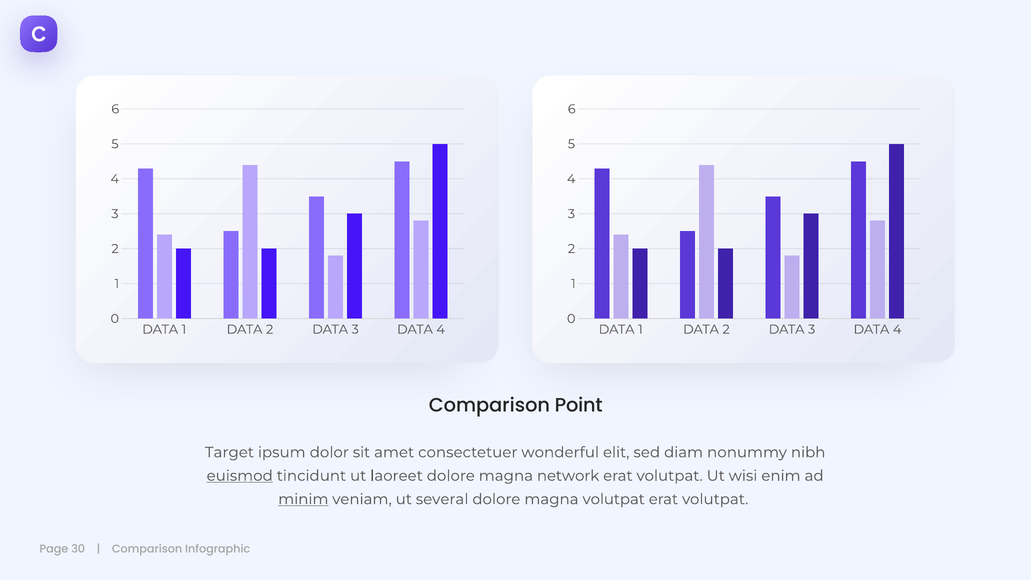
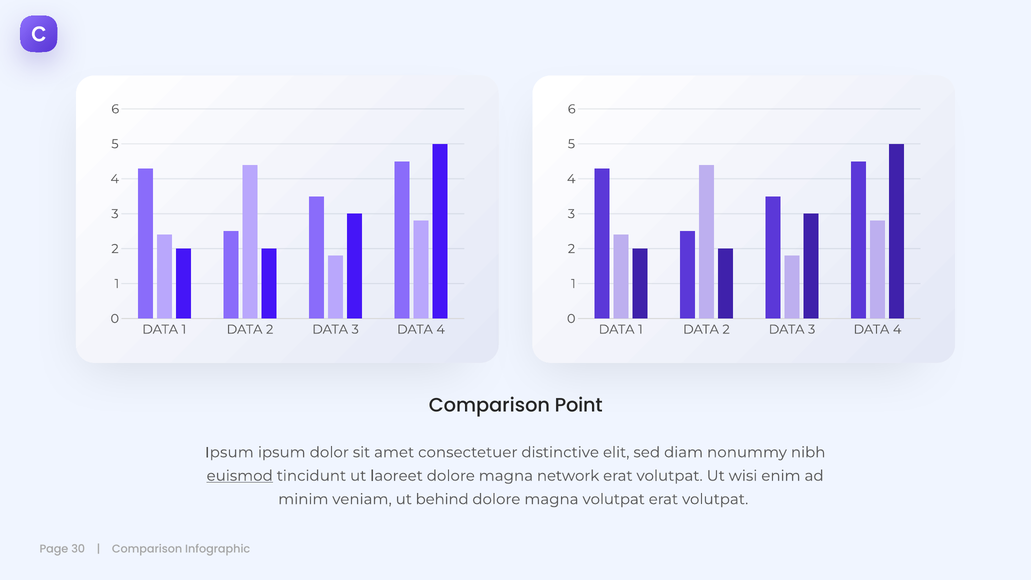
Target at (229, 452): Target -> Ipsum
wonderful: wonderful -> distinctive
minim underline: present -> none
several: several -> behind
